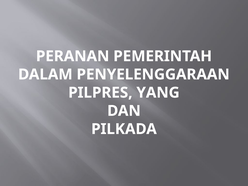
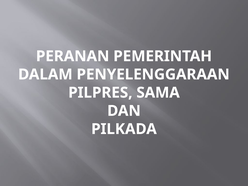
YANG: YANG -> SAMA
